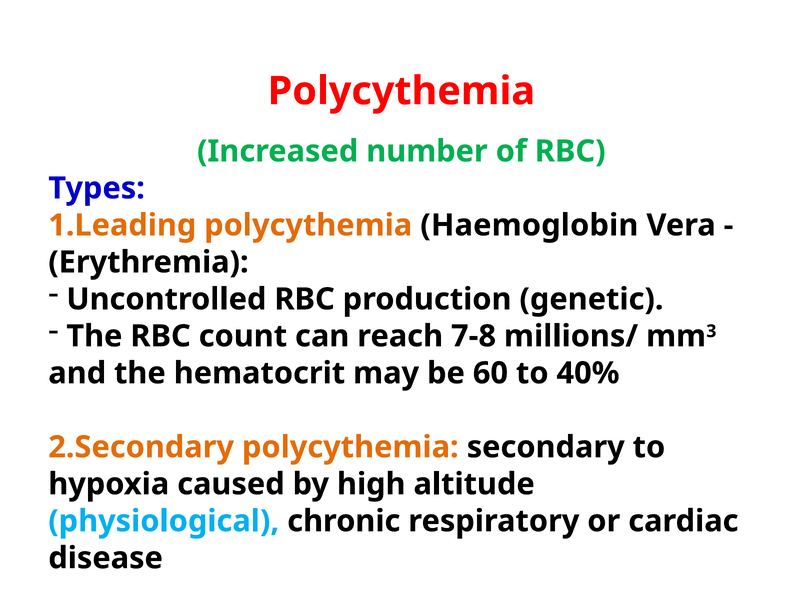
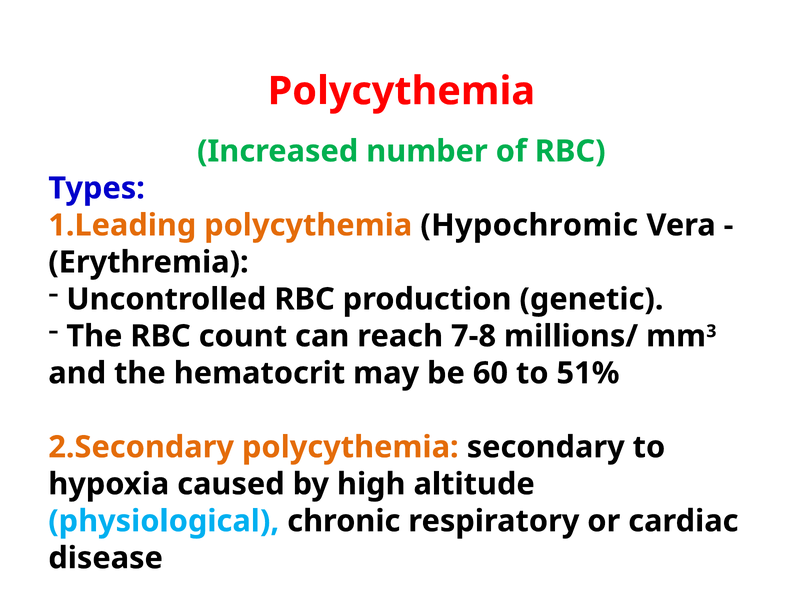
Haemoglobin: Haemoglobin -> Hypochromic
40%: 40% -> 51%
